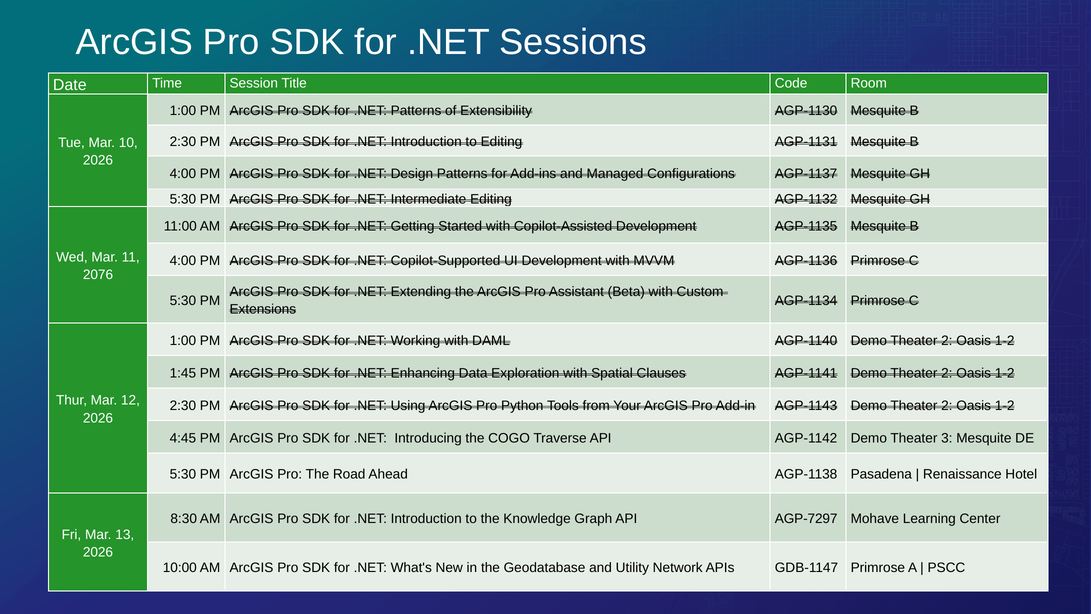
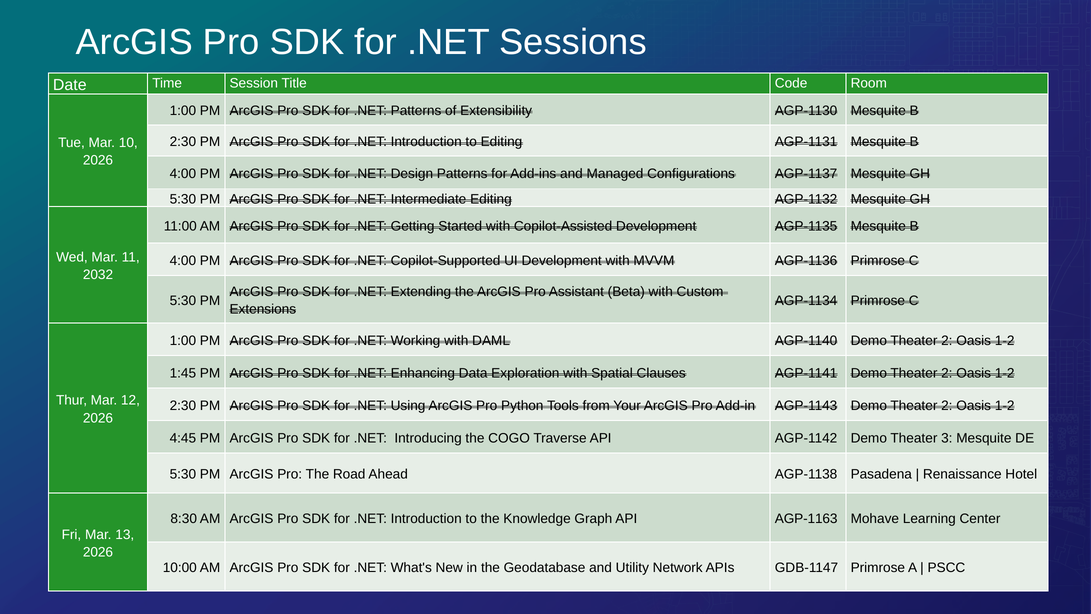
2076: 2076 -> 2032
AGP-7297: AGP-7297 -> AGP-1163
